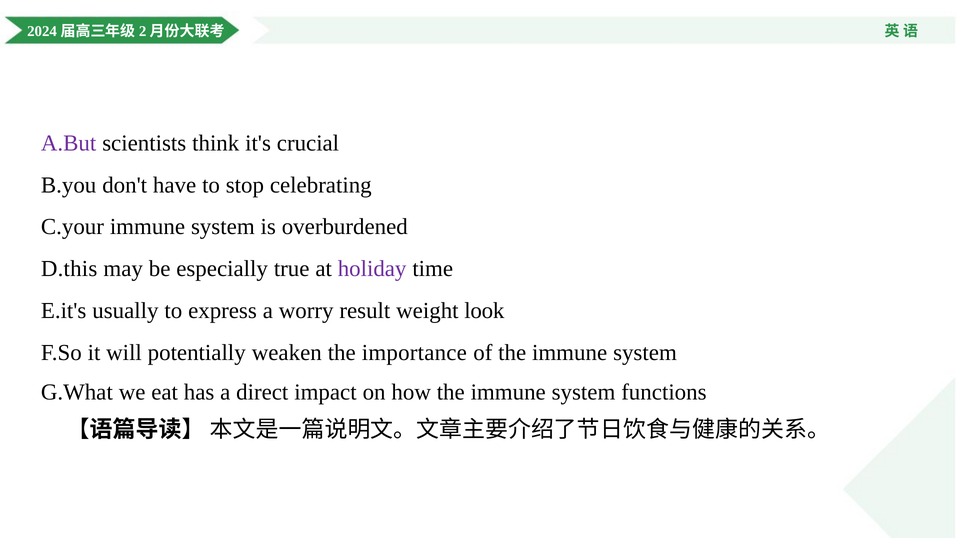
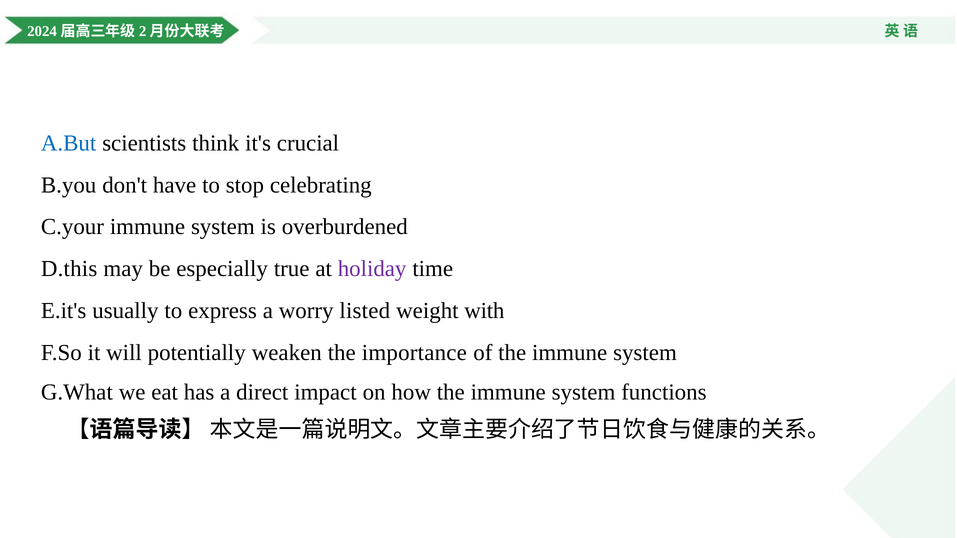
A.But colour: purple -> blue
result: result -> listed
look: look -> with
